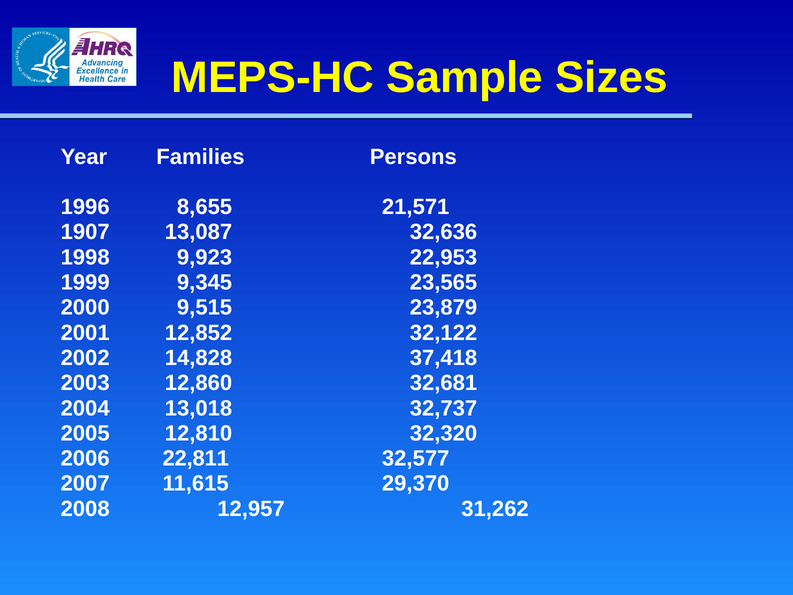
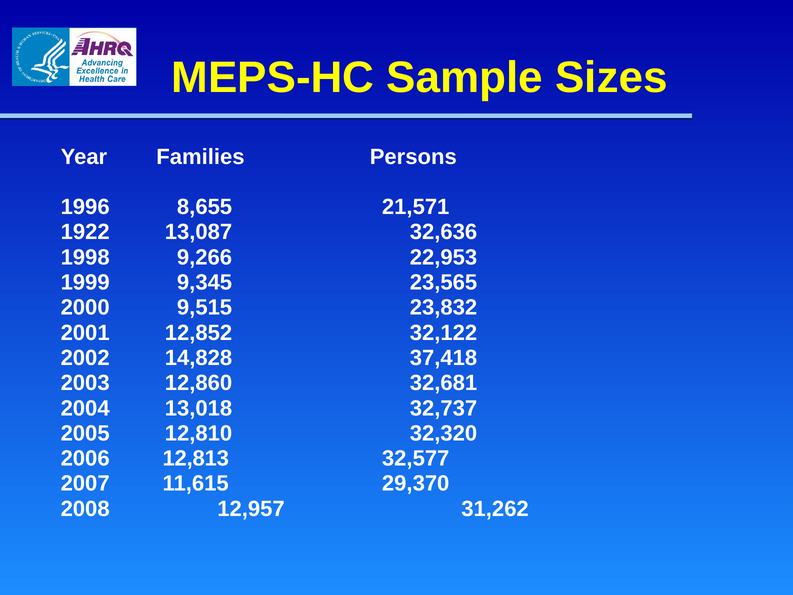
1907: 1907 -> 1922
9,923: 9,923 -> 9,266
23,879: 23,879 -> 23,832
22,811: 22,811 -> 12,813
